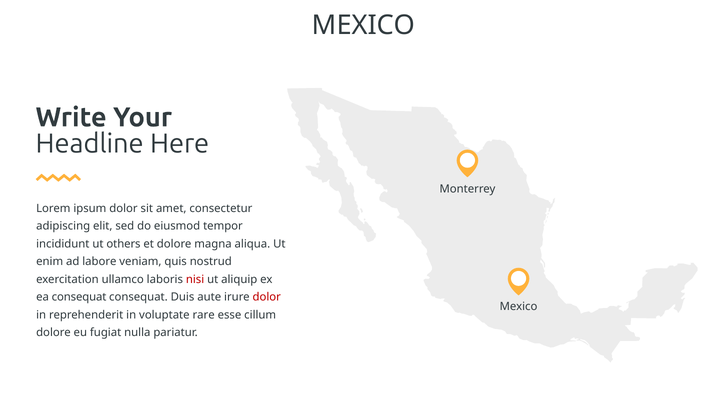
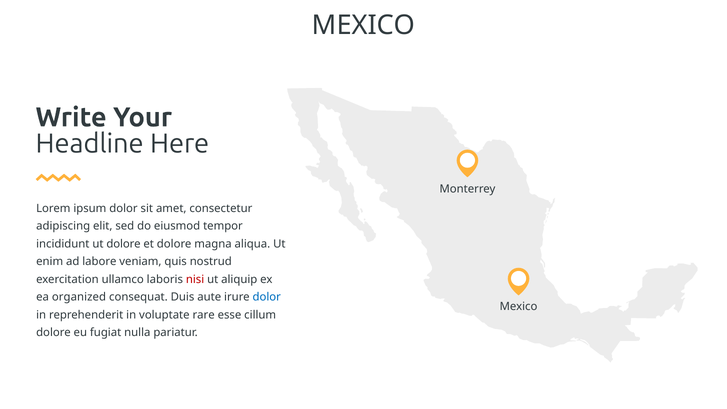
ut others: others -> dolore
ea consequat: consequat -> organized
dolor at (267, 297) colour: red -> blue
